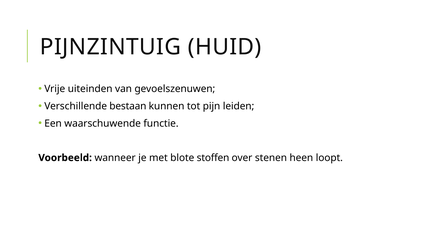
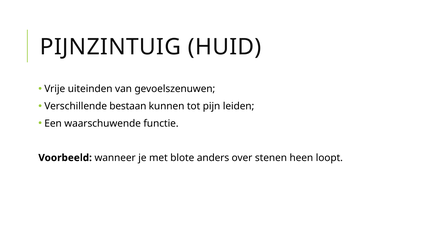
stoffen: stoffen -> anders
